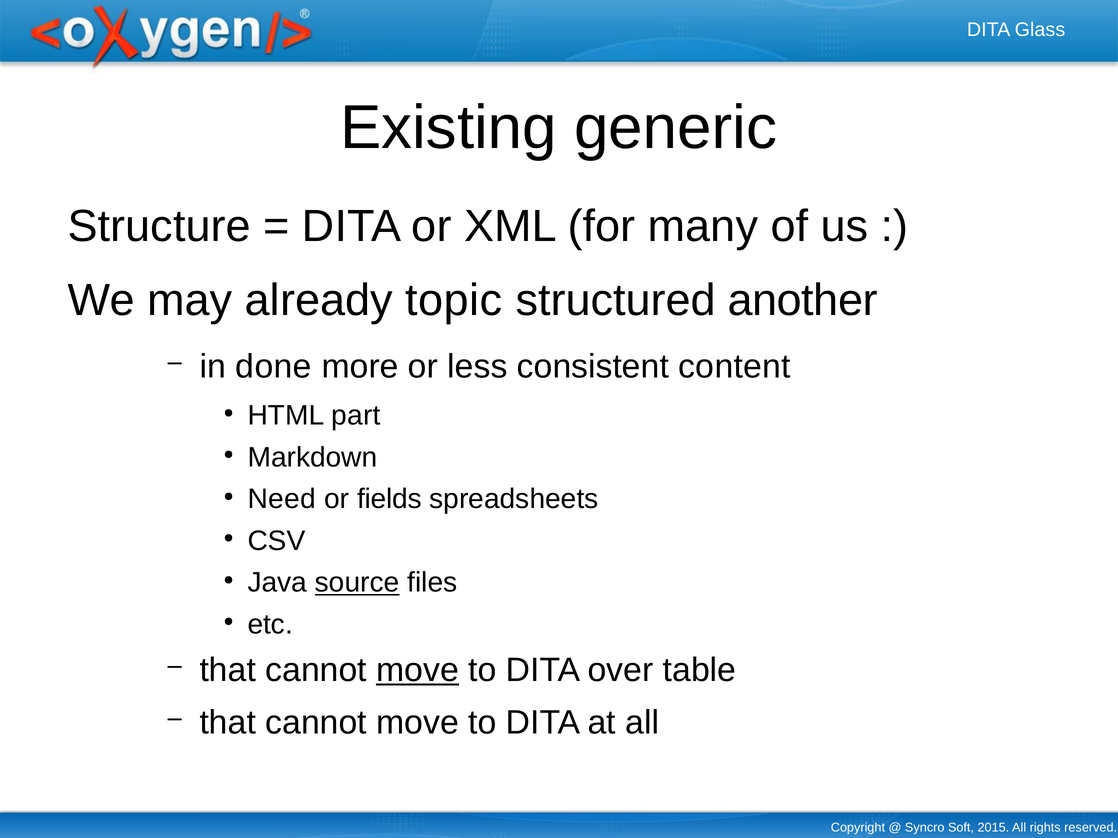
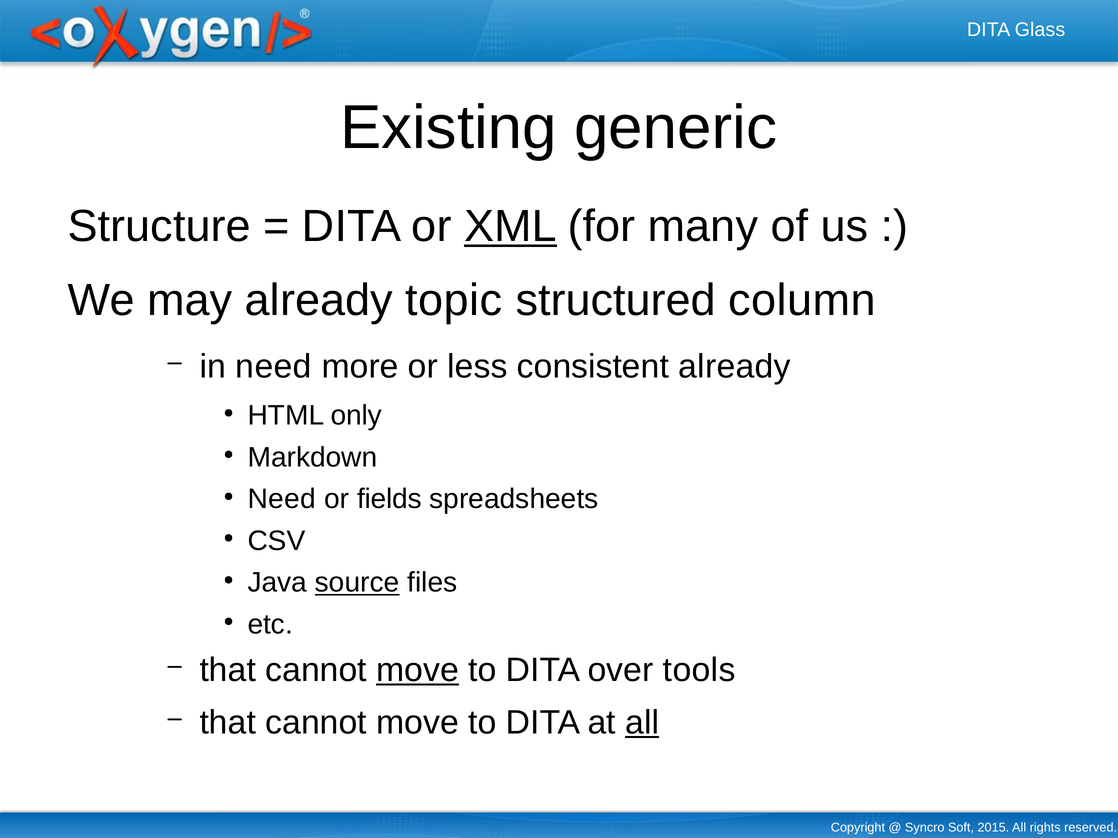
XML underline: none -> present
another: another -> column
in done: done -> need
consistent content: content -> already
part: part -> only
table: table -> tools
all at (642, 723) underline: none -> present
